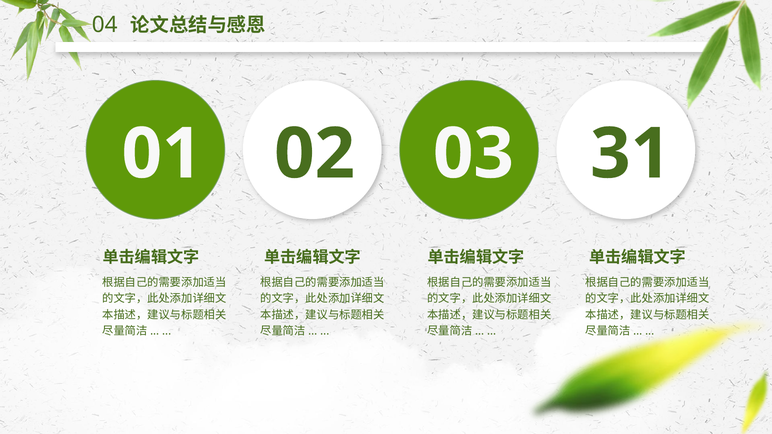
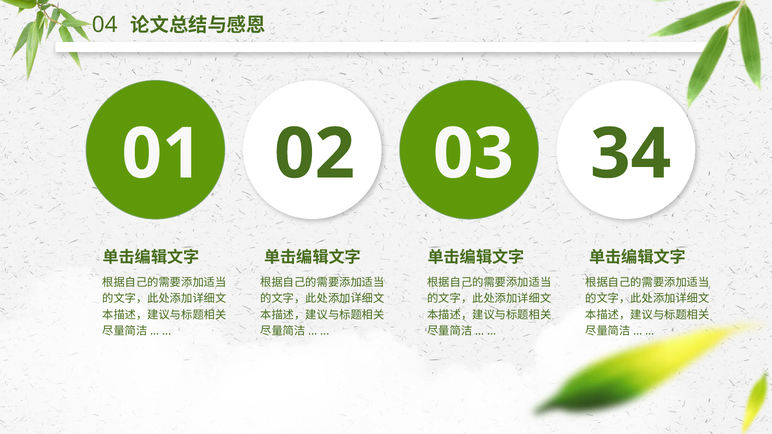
31: 31 -> 34
